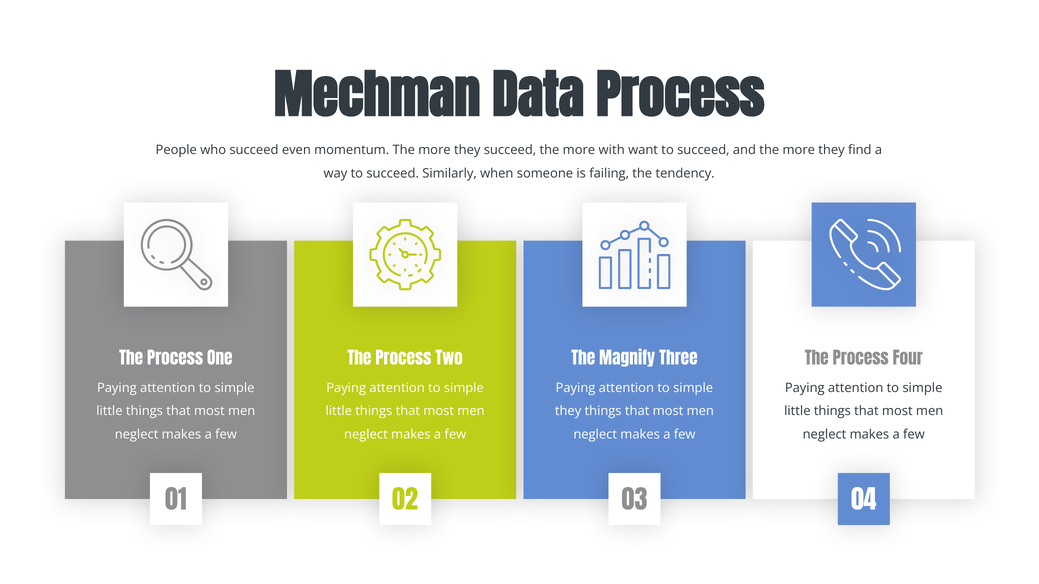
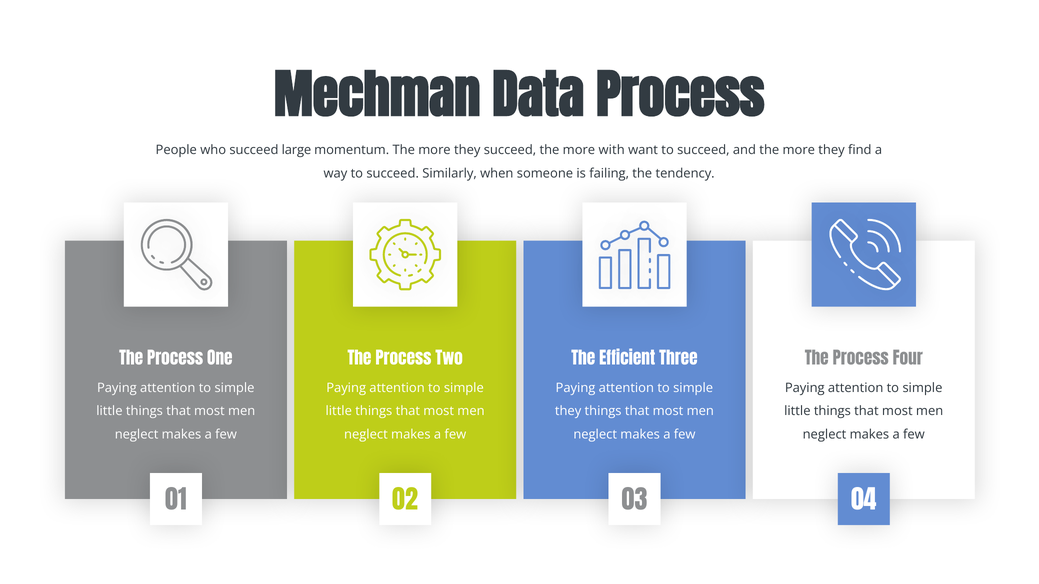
even: even -> large
Magnify: Magnify -> Efficient
